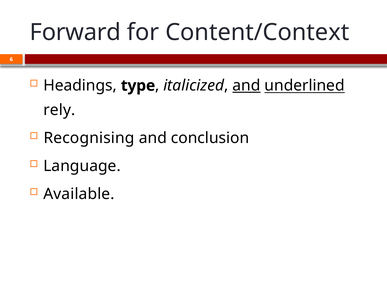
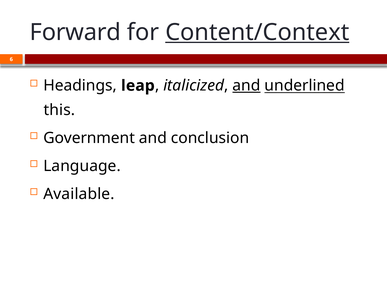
Content/Context underline: none -> present
type: type -> leap
rely: rely -> this
Recognising: Recognising -> Government
